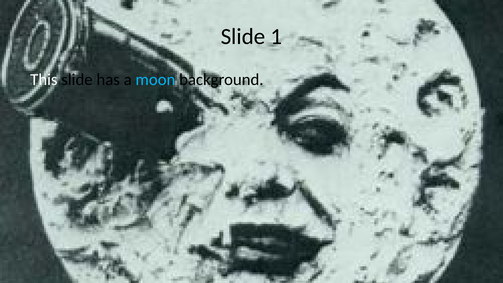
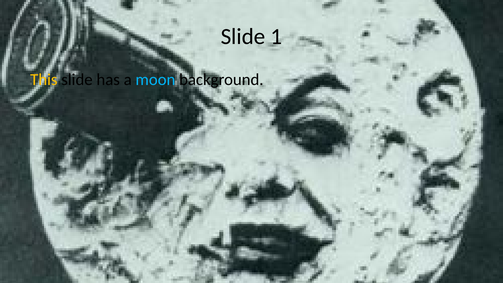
This colour: white -> yellow
